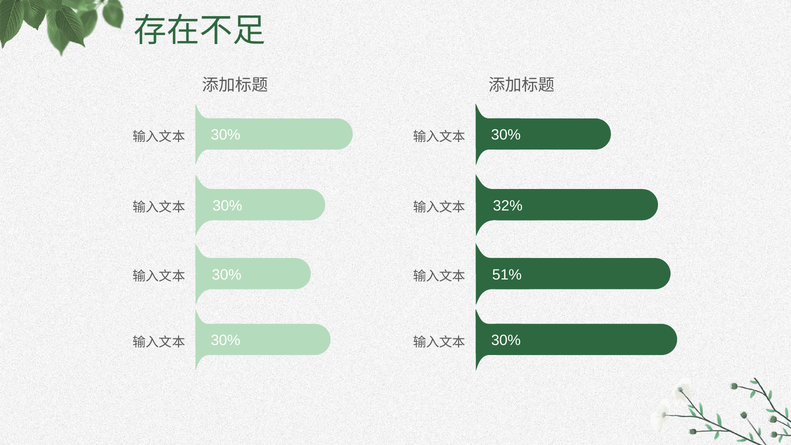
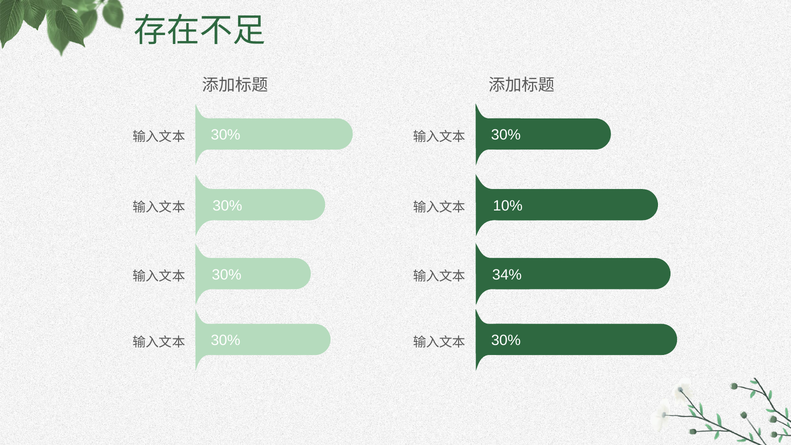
32%: 32% -> 10%
51%: 51% -> 34%
